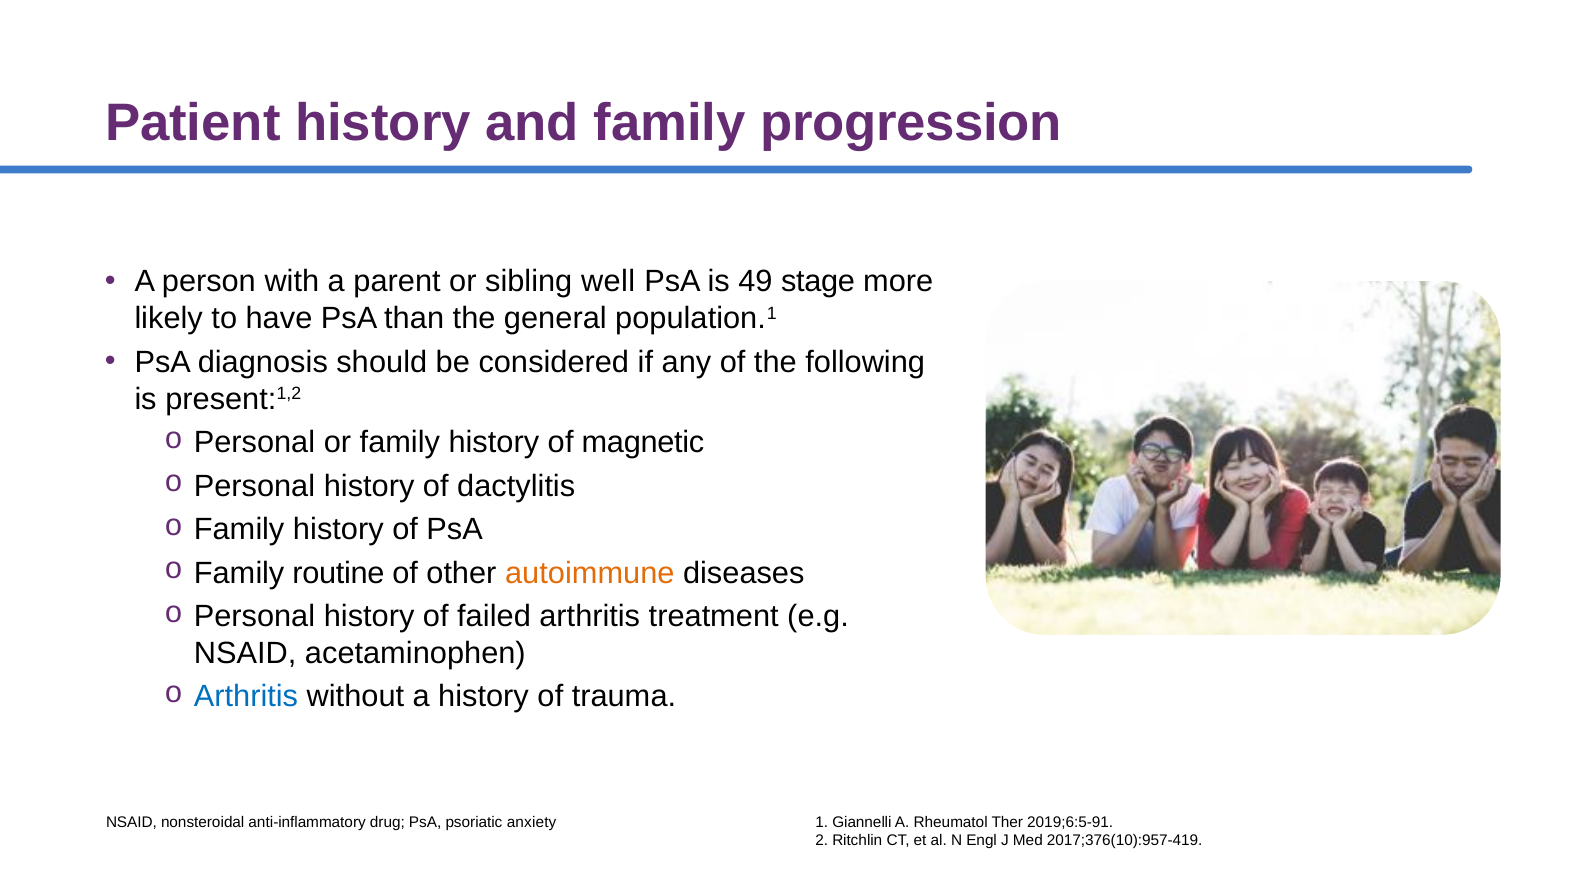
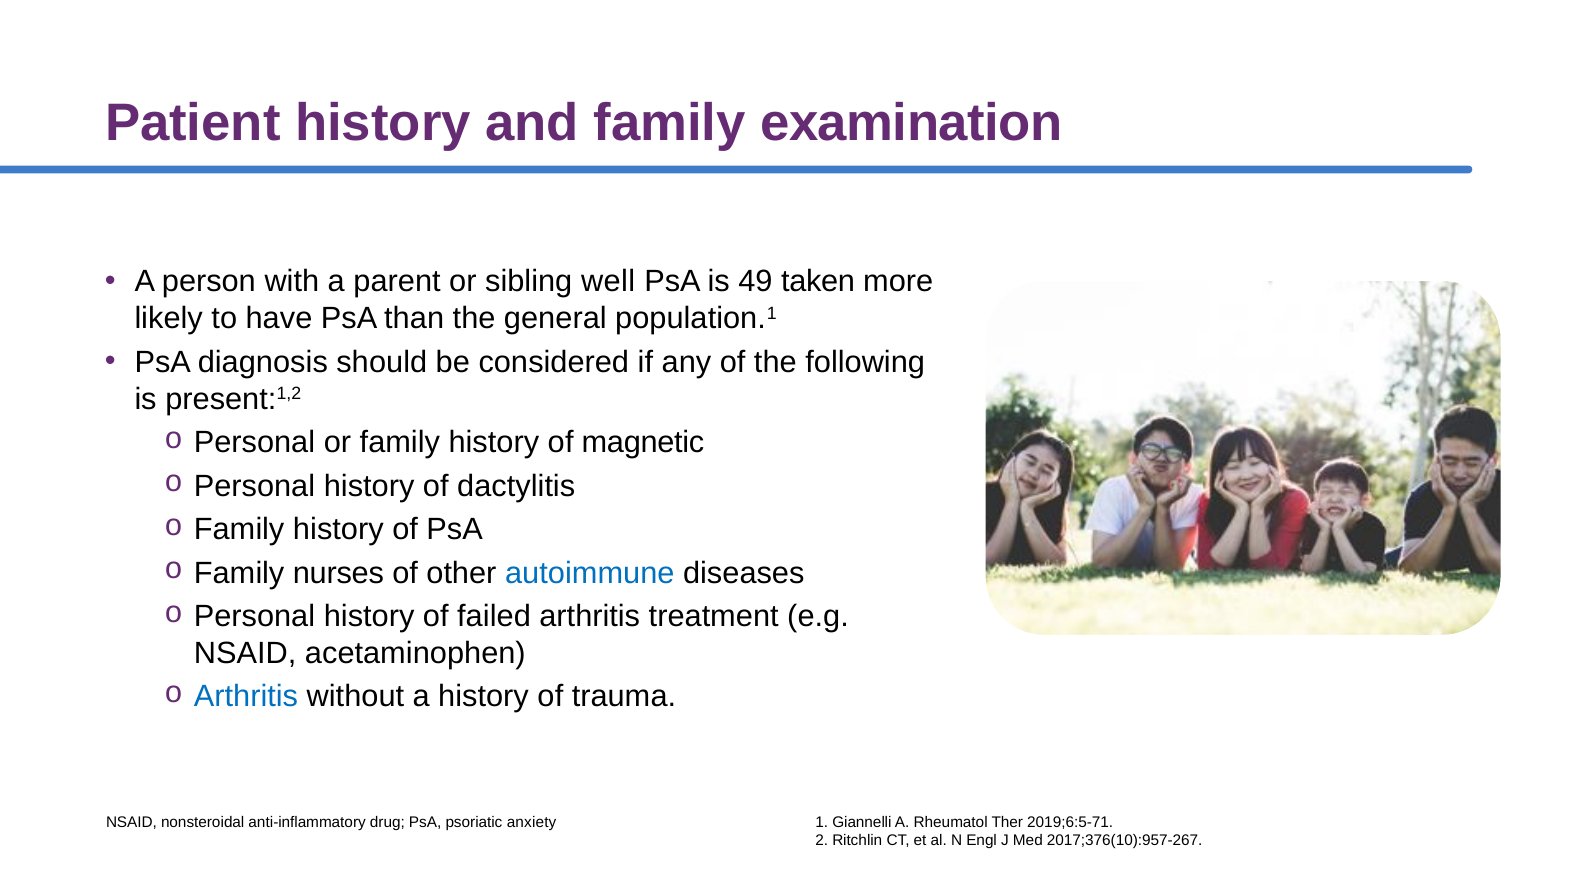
progression: progression -> examination
stage: stage -> taken
routine: routine -> nurses
autoimmune colour: orange -> blue
2019;6:5-91: 2019;6:5-91 -> 2019;6:5-71
2017;376(10):957-419: 2017;376(10):957-419 -> 2017;376(10):957-267
